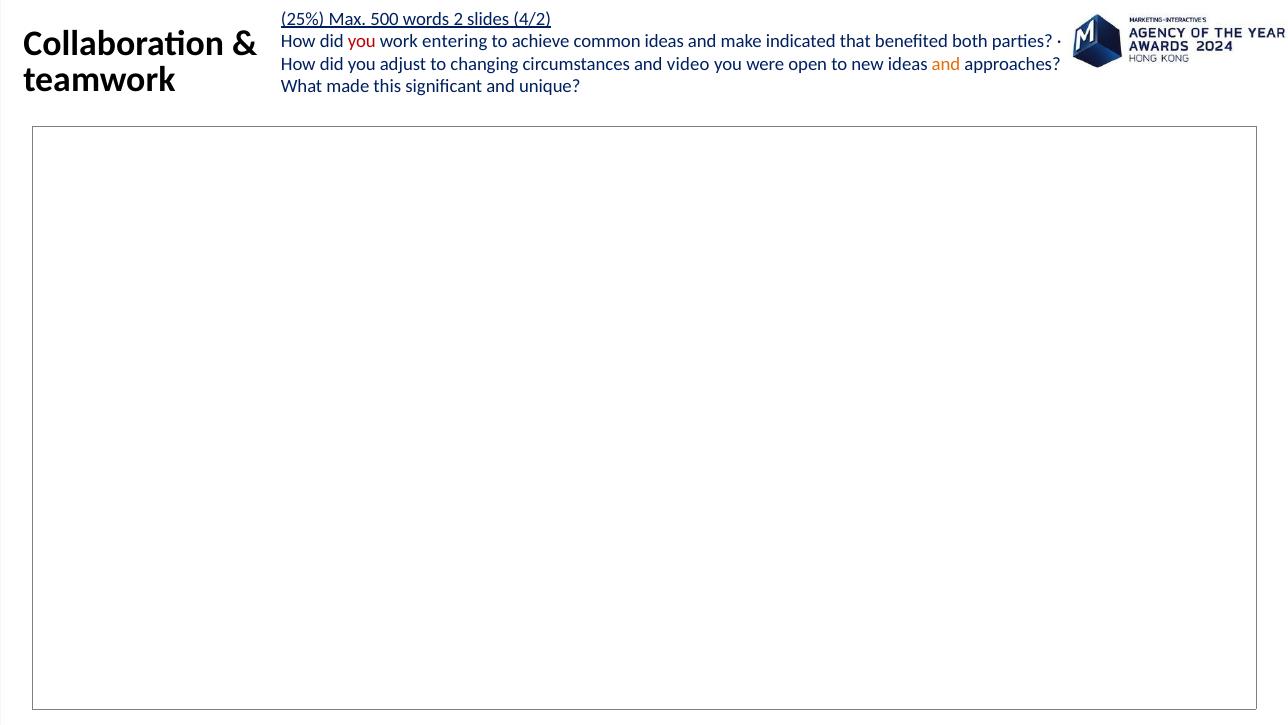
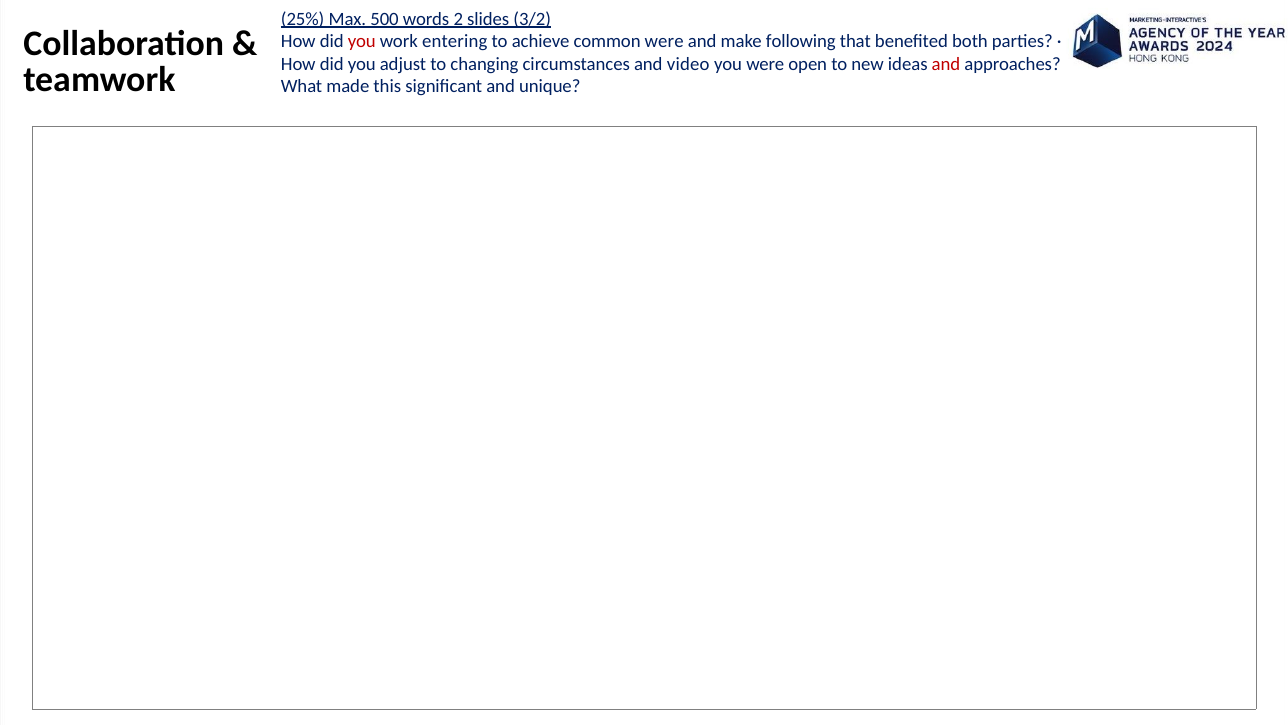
4/2: 4/2 -> 3/2
common ideas: ideas -> were
indicated: indicated -> following
and at (946, 64) colour: orange -> red
